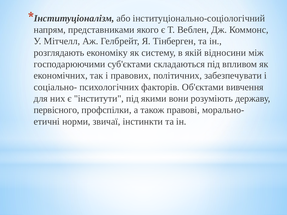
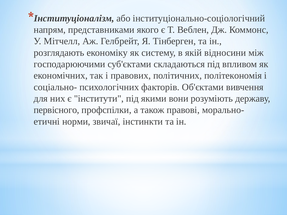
забезпечувати: забезпечувати -> політекономія
